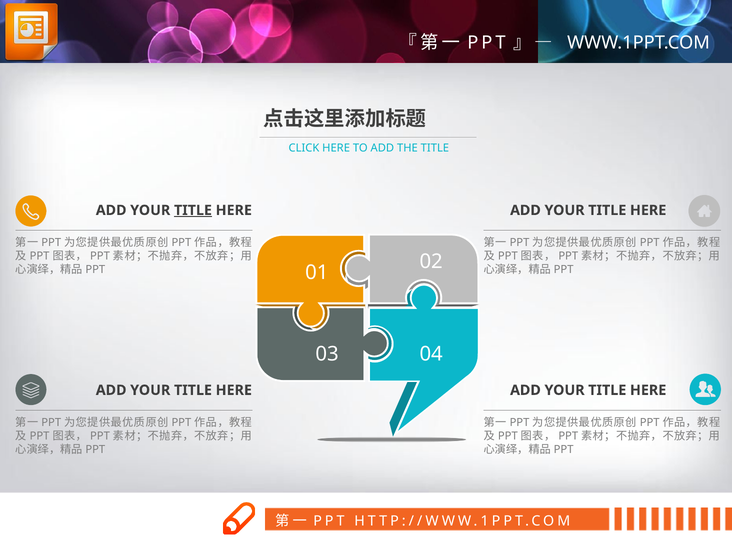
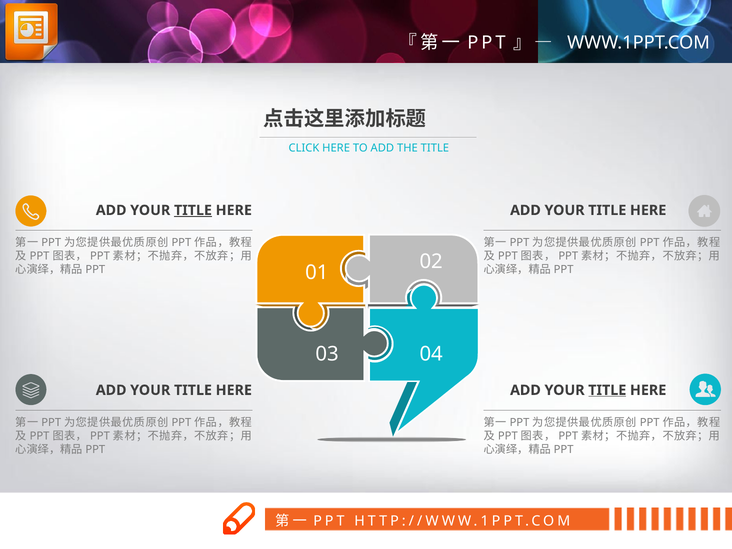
TITLE at (607, 390) underline: none -> present
